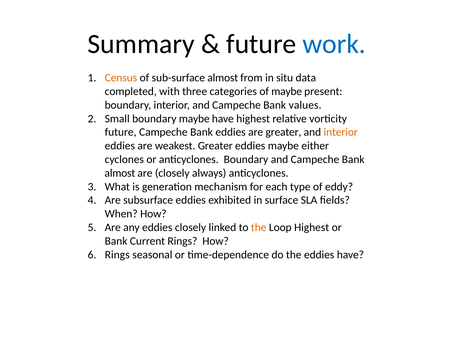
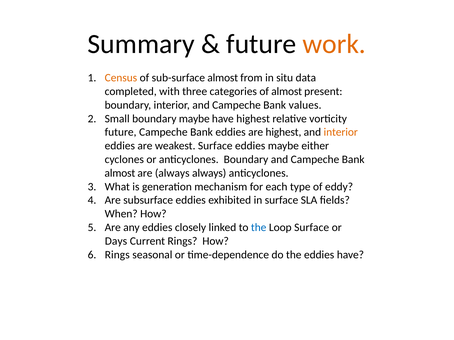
work colour: blue -> orange
of maybe: maybe -> almost
are greater: greater -> highest
weakest Greater: Greater -> Surface
are closely: closely -> always
the at (259, 228) colour: orange -> blue
Loop Highest: Highest -> Surface
Bank at (116, 241): Bank -> Days
